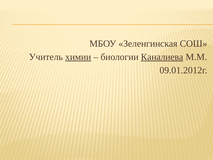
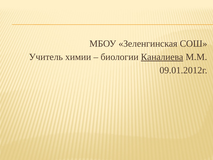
химии underline: present -> none
